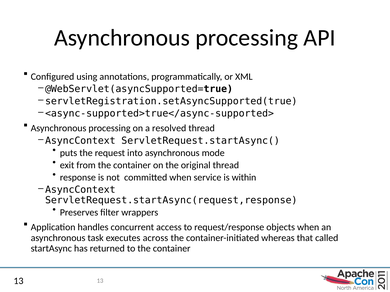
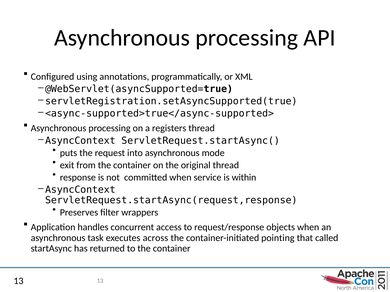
resolved: resolved -> registers
whereas: whereas -> pointing
